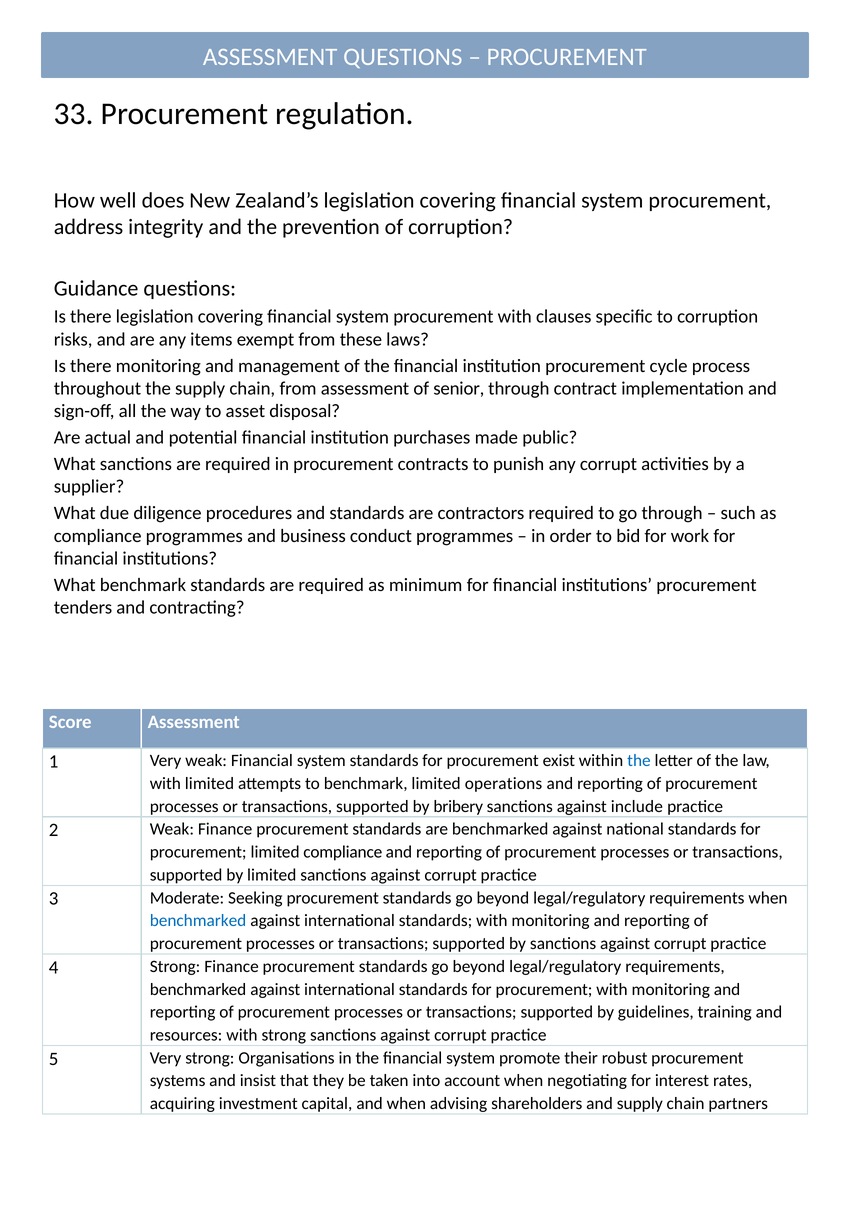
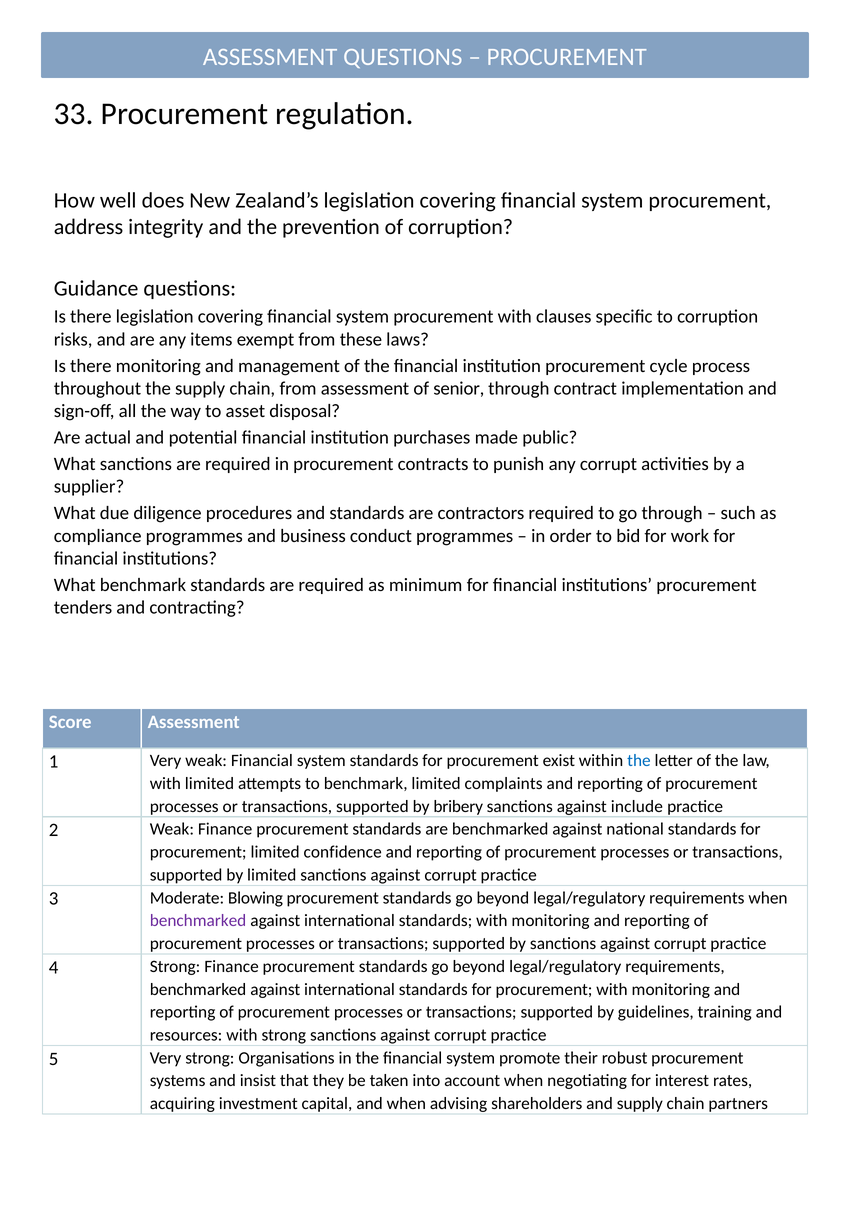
operations: operations -> complaints
limited compliance: compliance -> confidence
Seeking: Seeking -> Blowing
benchmarked at (198, 921) colour: blue -> purple
